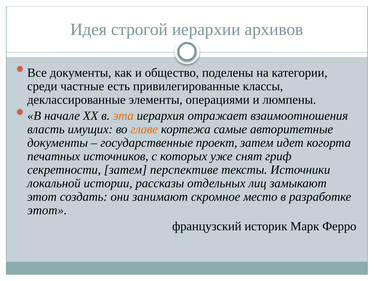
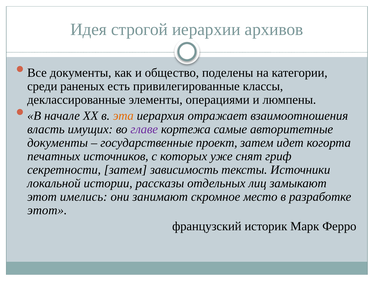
частные: частные -> раненых
главе colour: orange -> purple
перспективе: перспективе -> зависимость
создать: создать -> имелись
